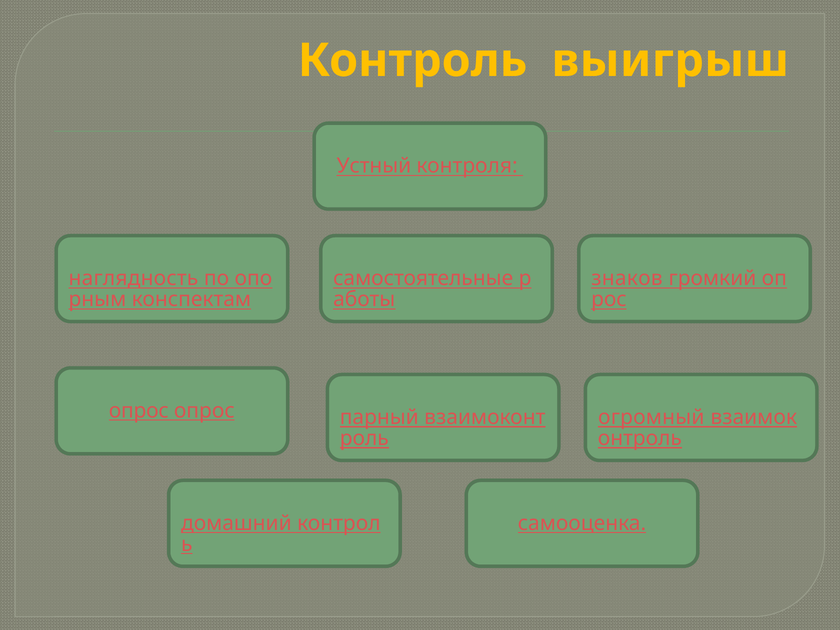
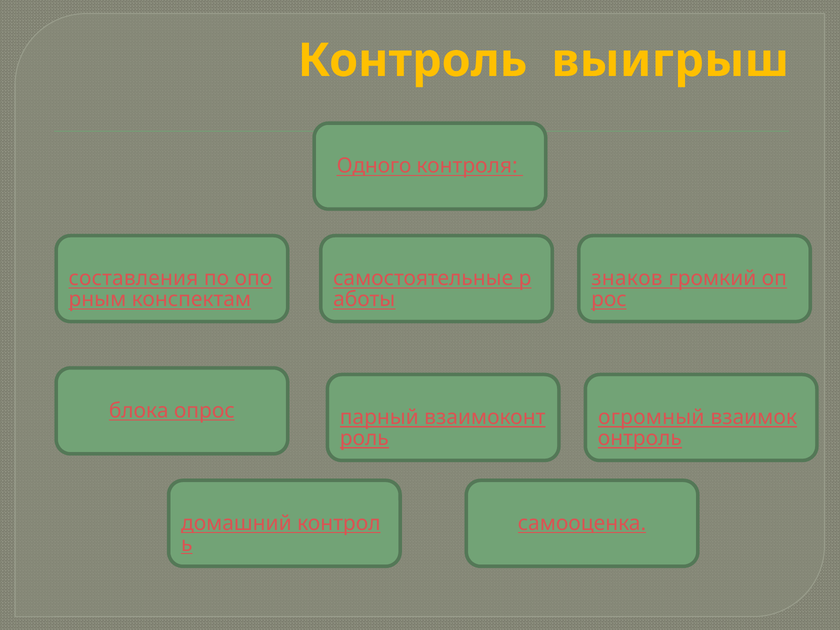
Устный: Устный -> Одного
наглядность: наглядность -> составления
опрос at (139, 411): опрос -> блока
